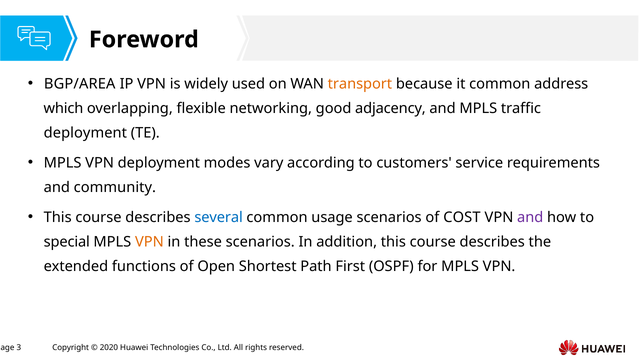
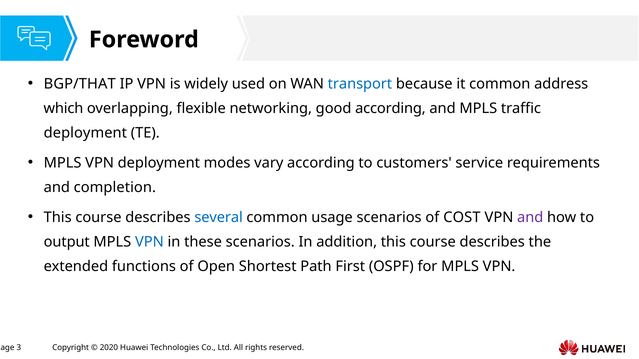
BGP/AREA: BGP/AREA -> BGP/THAT
transport colour: orange -> blue
good adjacency: adjacency -> according
community: community -> completion
special: special -> output
VPN at (149, 242) colour: orange -> blue
